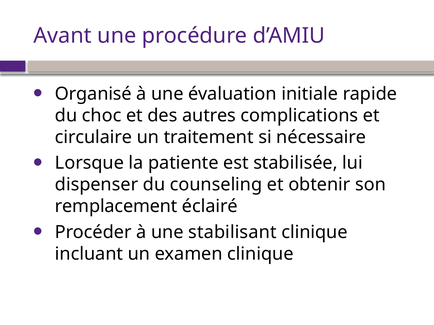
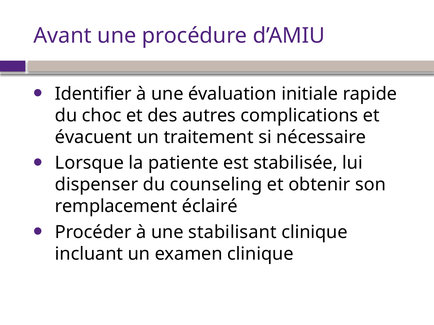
Organisé: Organisé -> Identifier
circulaire: circulaire -> évacuent
